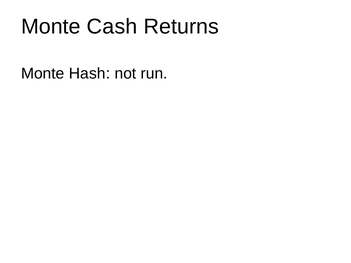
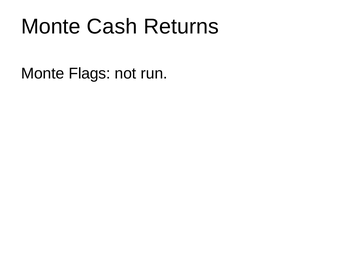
Hash: Hash -> Flags
